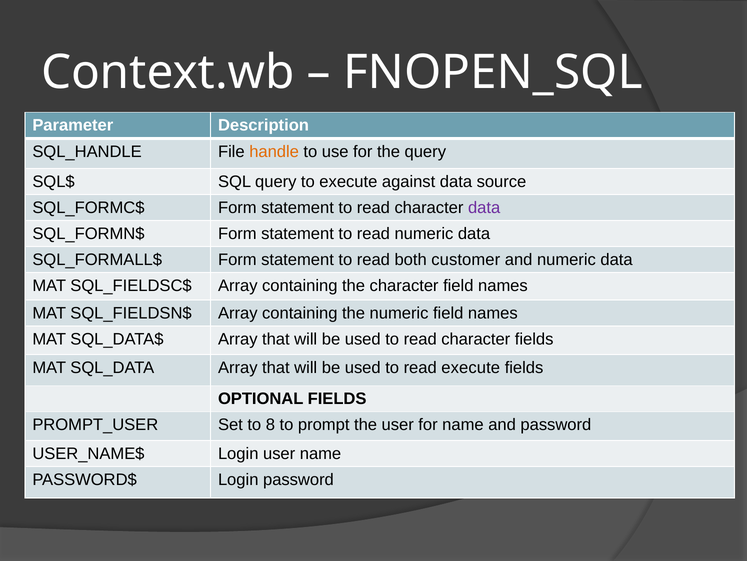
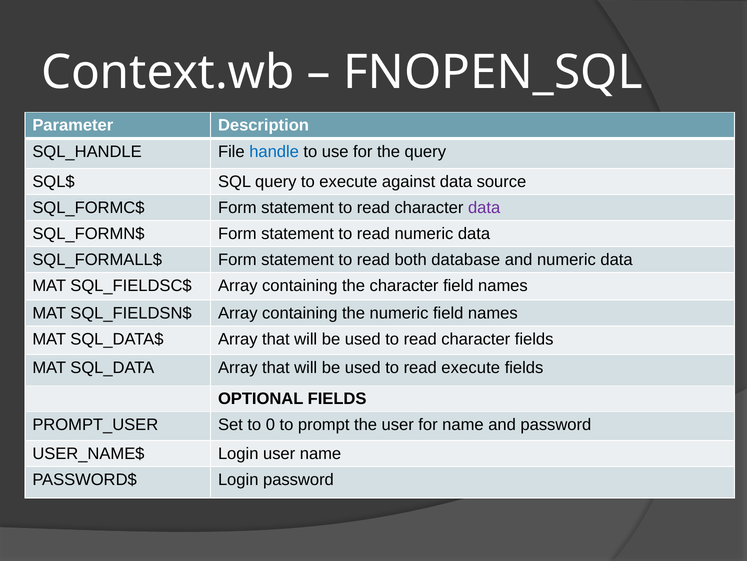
handle colour: orange -> blue
customer: customer -> database
8: 8 -> 0
